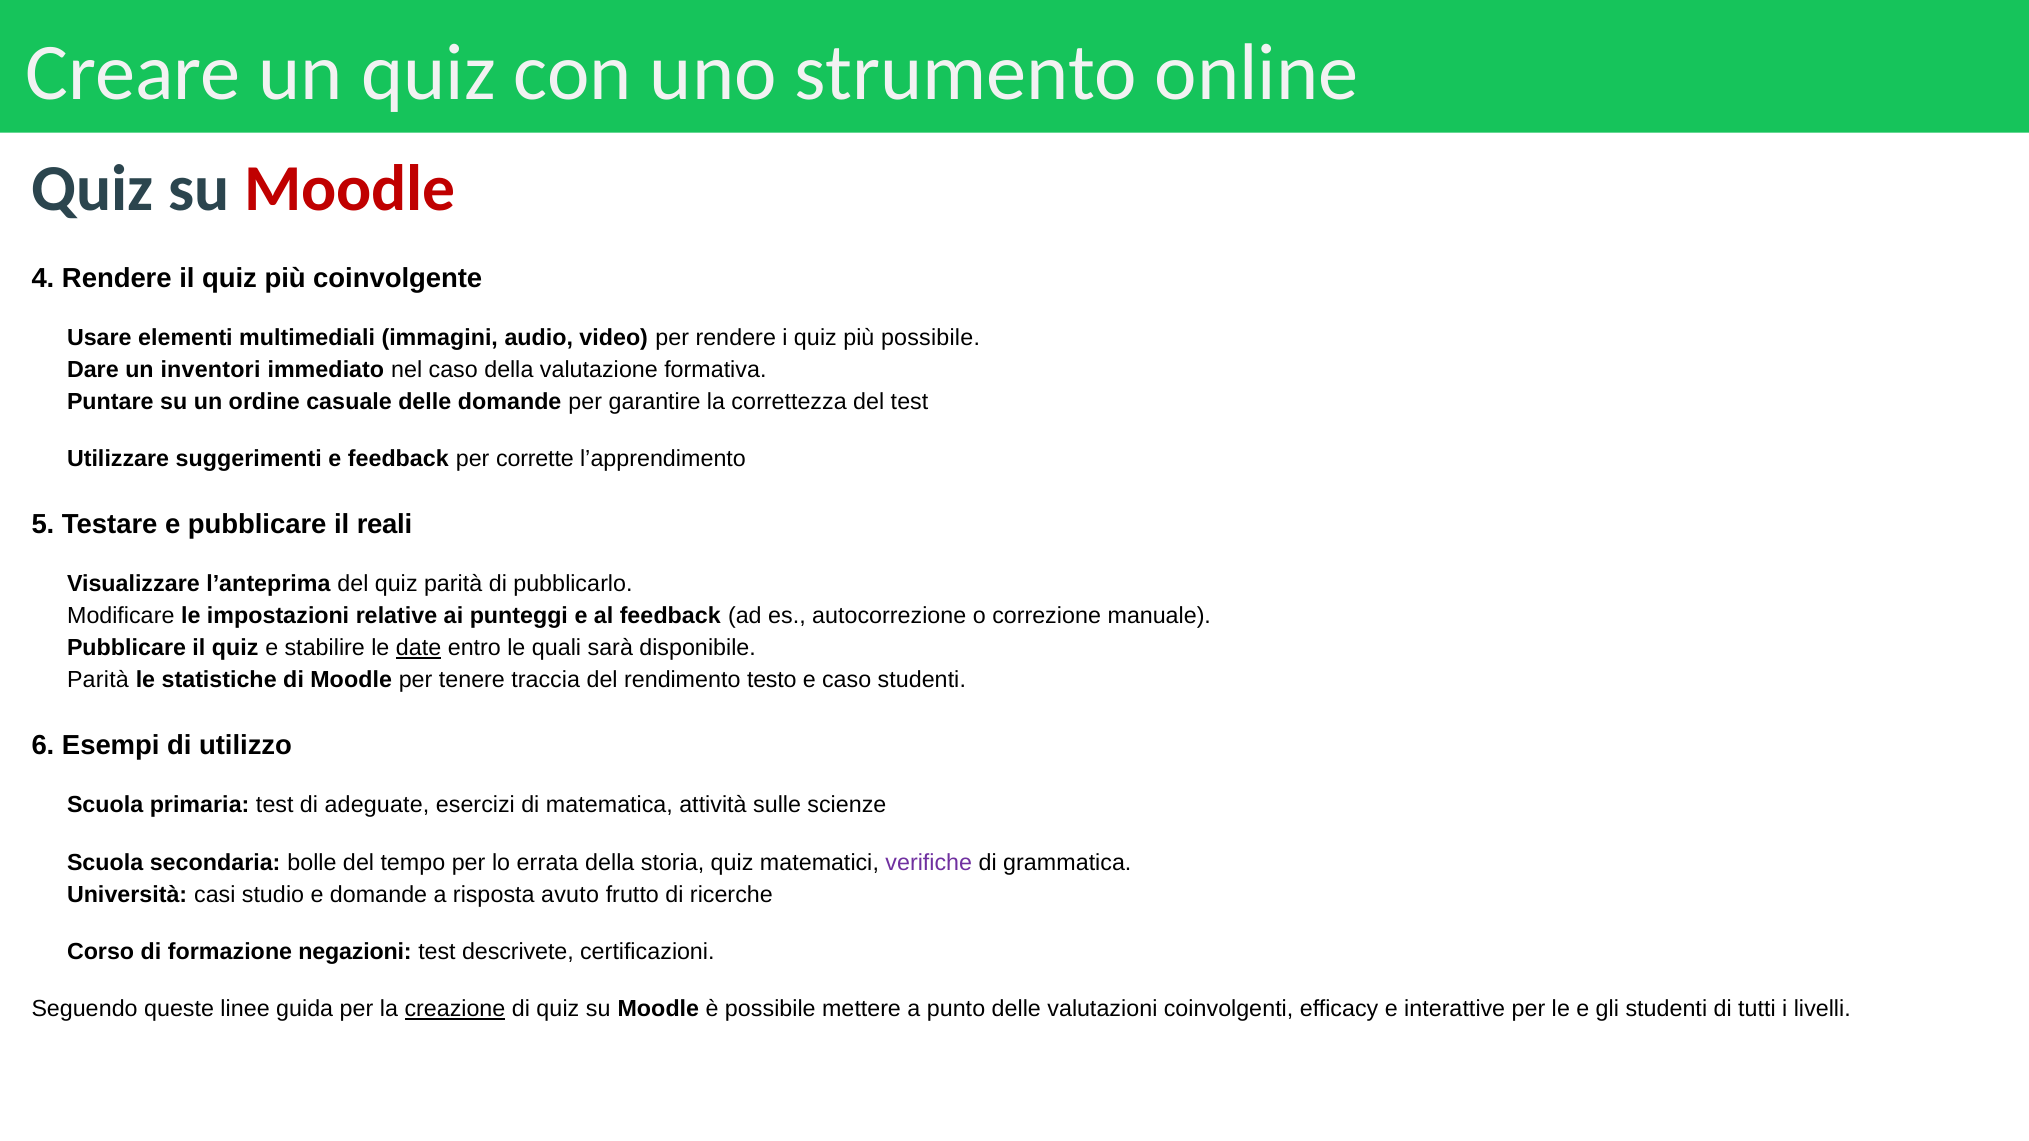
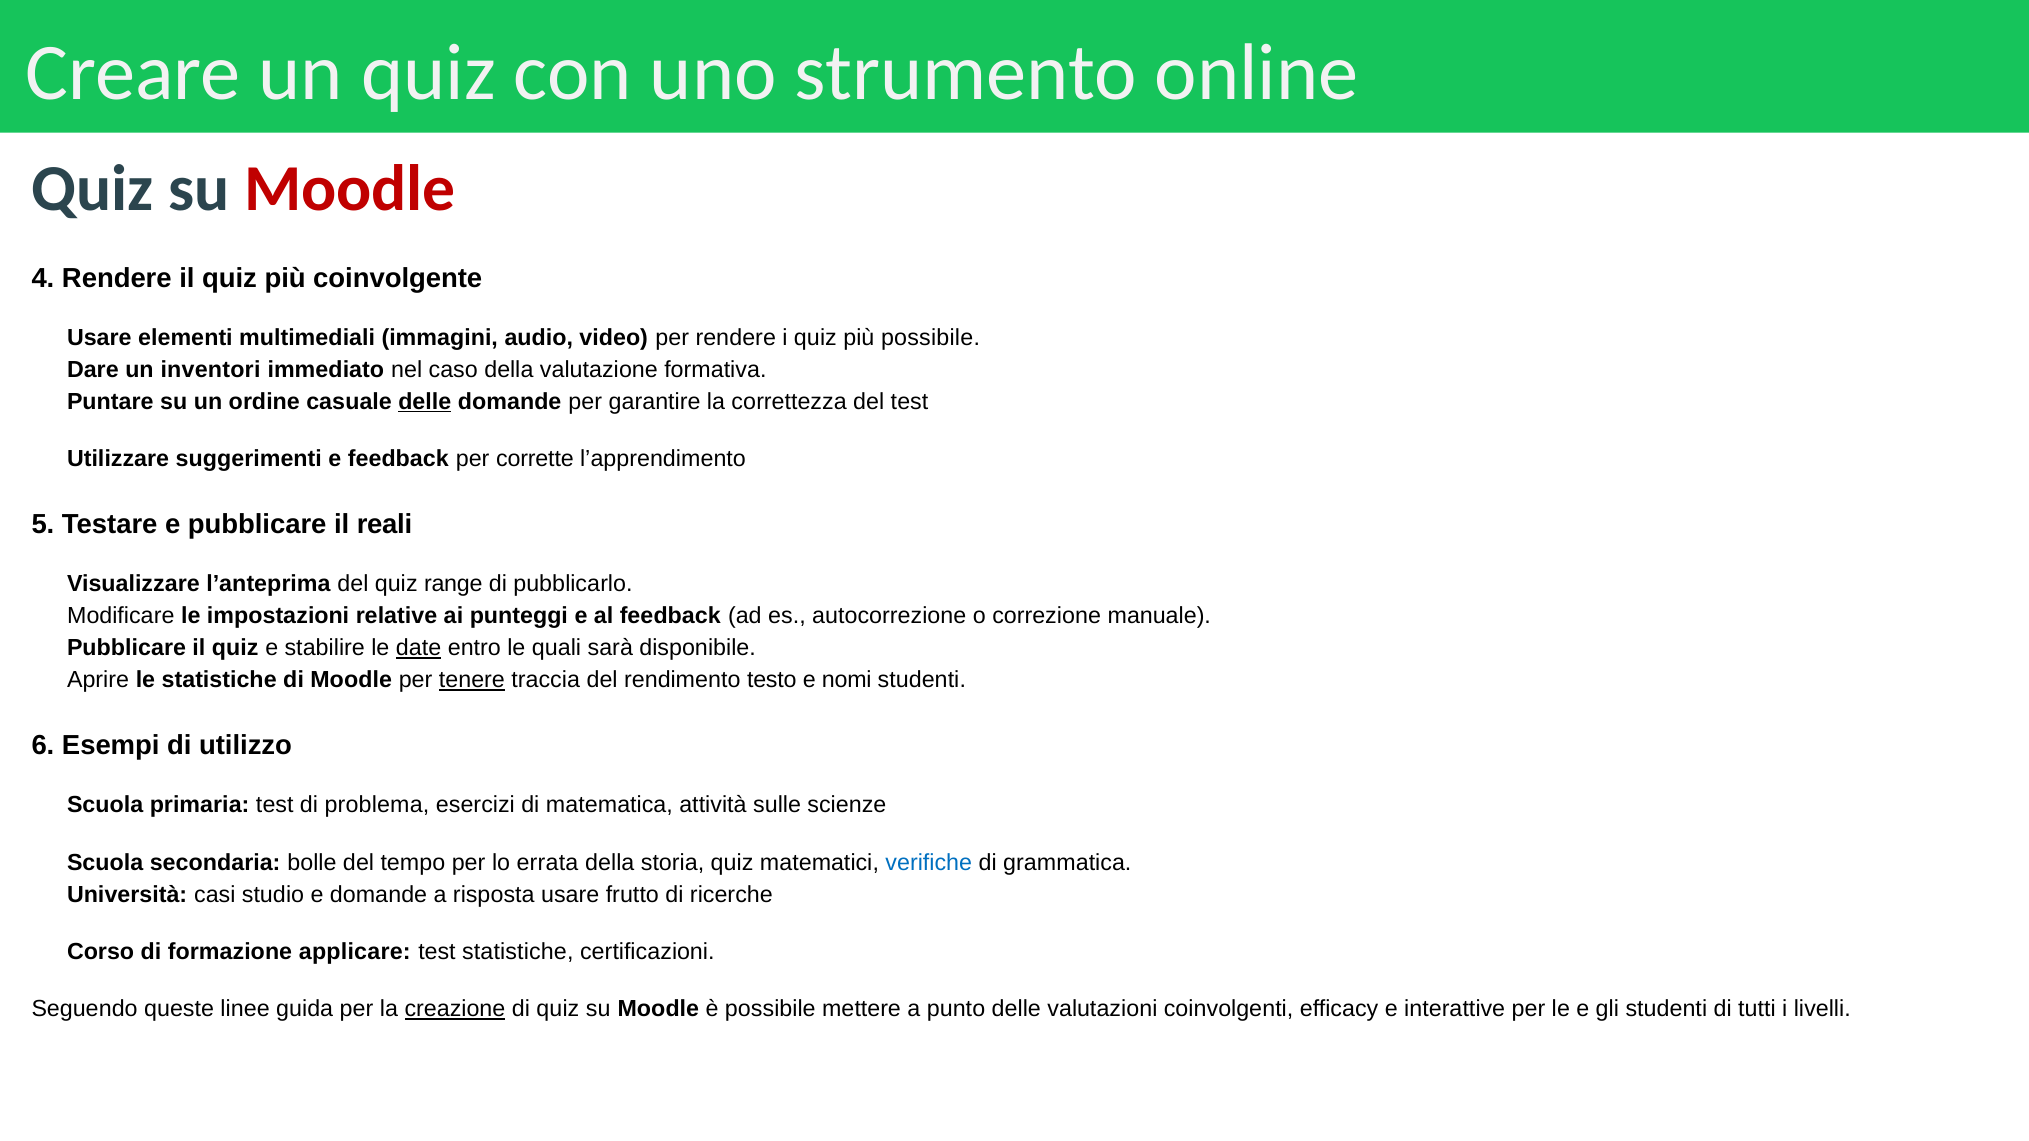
delle at (425, 402) underline: none -> present
quiz parità: parità -> range
Parità at (98, 680): Parità -> Aprire
tenere underline: none -> present
e caso: caso -> nomi
adeguate: adeguate -> problema
verifiche colour: purple -> blue
risposta avuto: avuto -> usare
negazioni: negazioni -> applicare
test descrivete: descrivete -> statistiche
